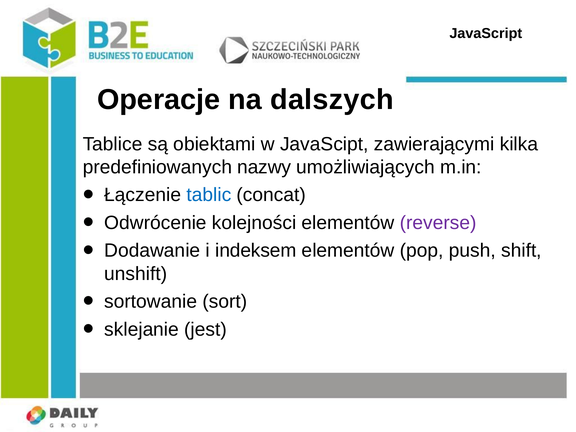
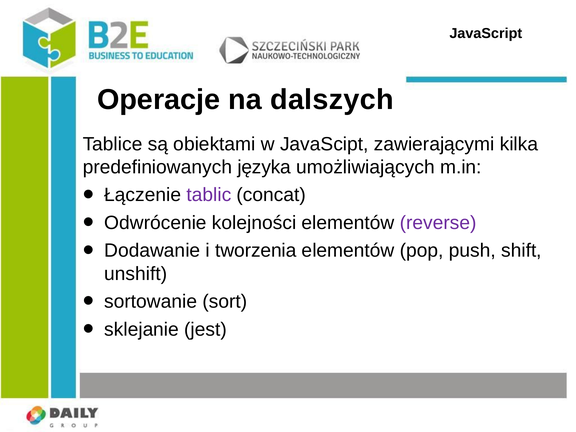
nazwy: nazwy -> języka
tablic colour: blue -> purple
indeksem: indeksem -> tworzenia
